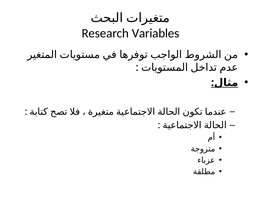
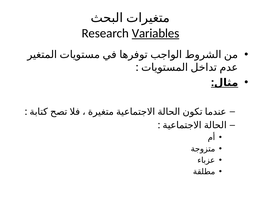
Variables underline: none -> present
